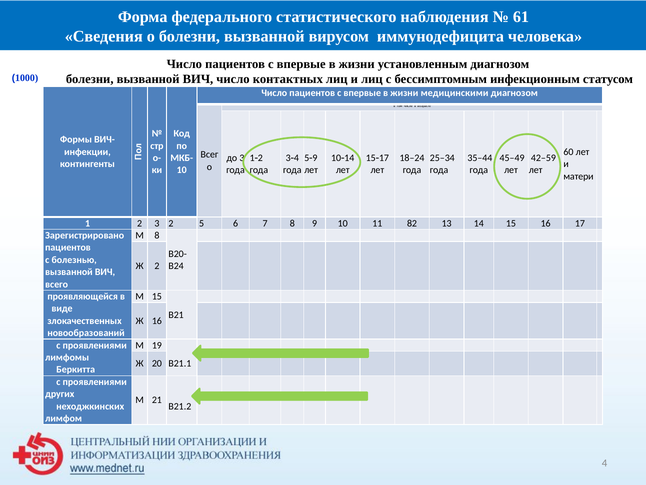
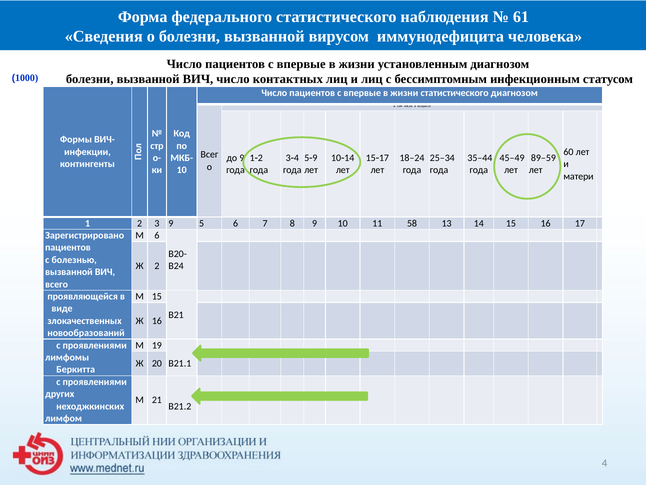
жизни медицинскими: медицинскими -> статистического
до 3: 3 -> 9
42–59: 42–59 -> 89–59
3 2: 2 -> 9
82: 82 -> 58
М 8: 8 -> 6
